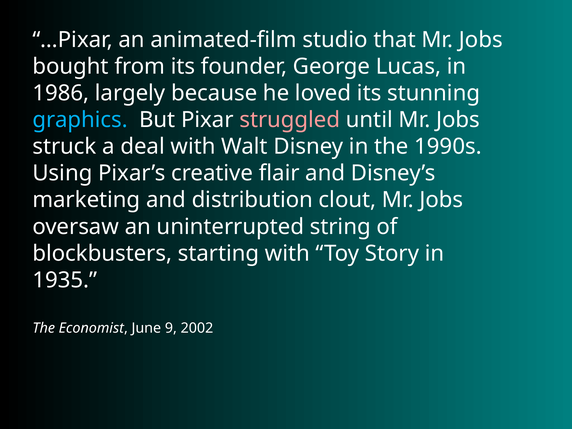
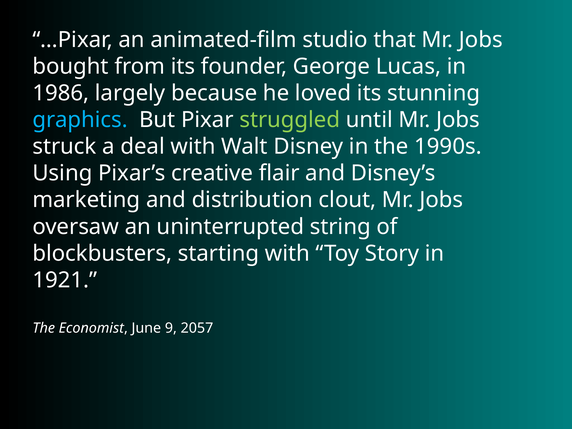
struggled colour: pink -> light green
1935: 1935 -> 1921
2002: 2002 -> 2057
